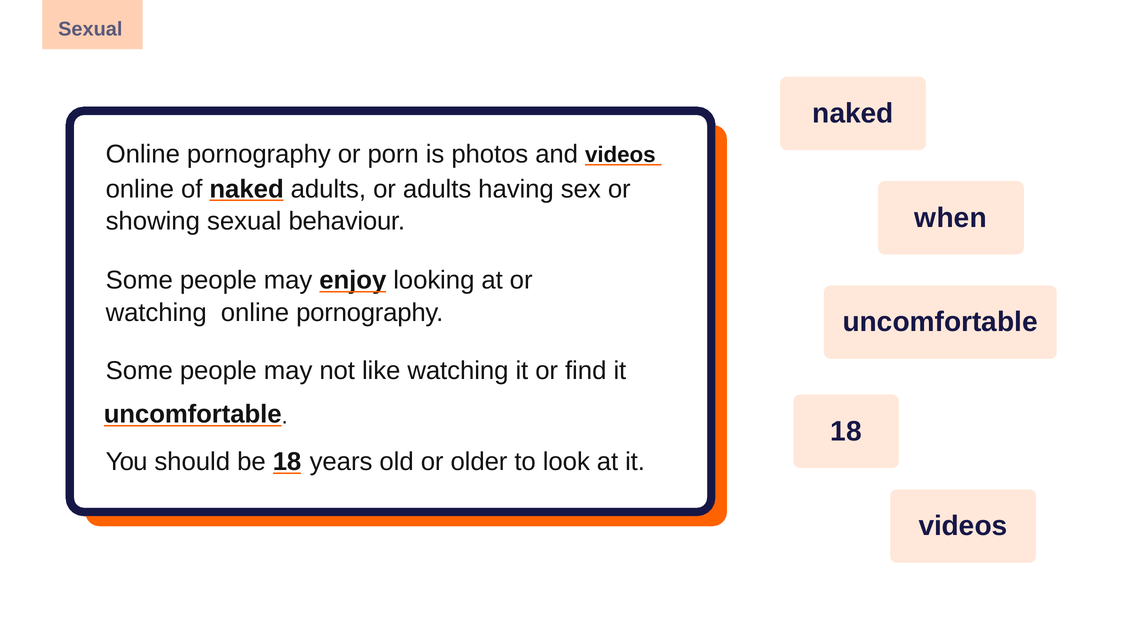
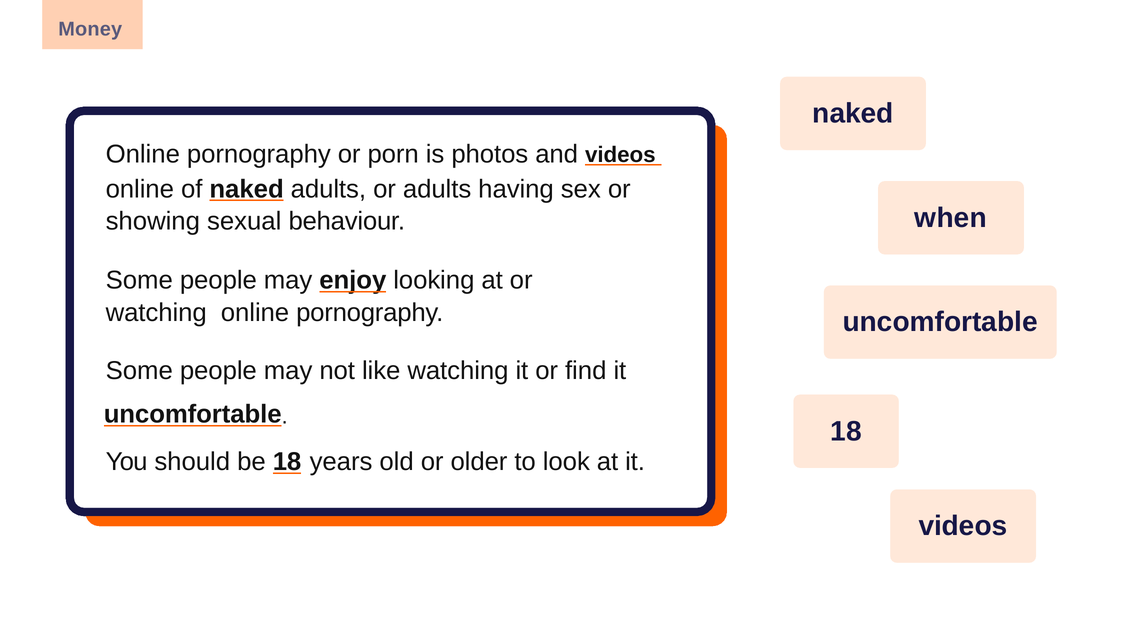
Sexual at (90, 29): Sexual -> Money
